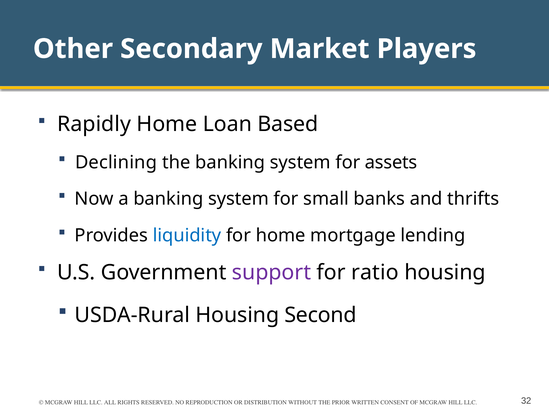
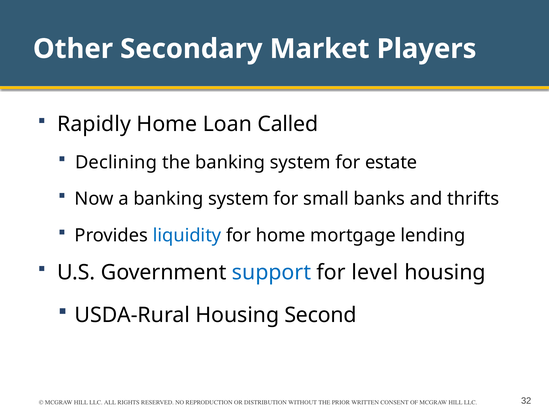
Based: Based -> Called
assets: assets -> estate
support colour: purple -> blue
ratio: ratio -> level
